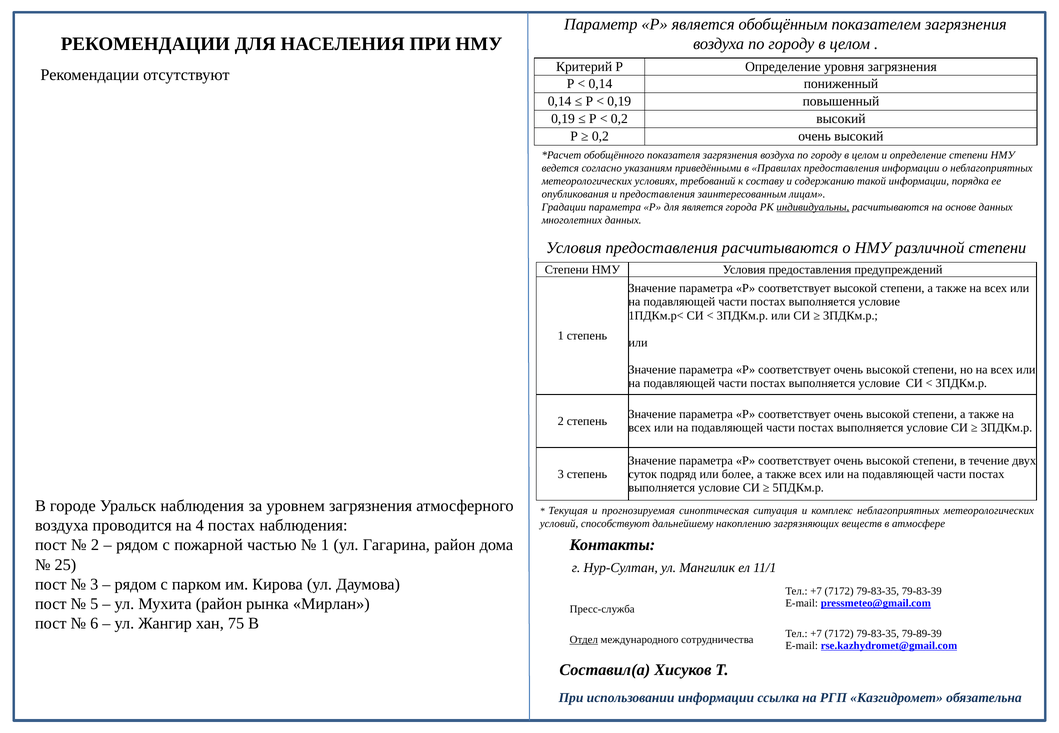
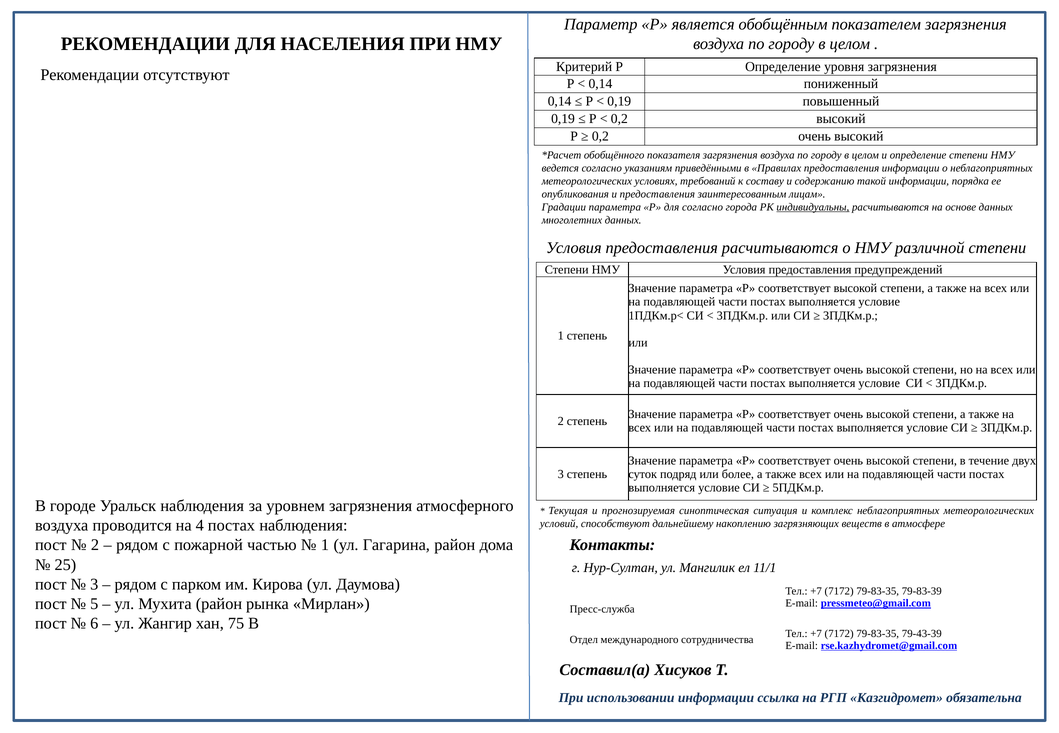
для является: является -> согласно
79-89-39: 79-89-39 -> 79-43-39
Отдел underline: present -> none
